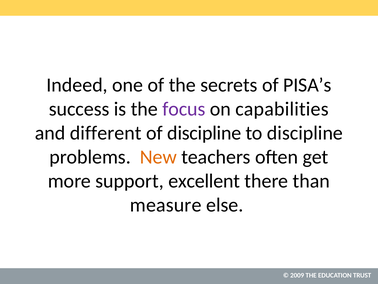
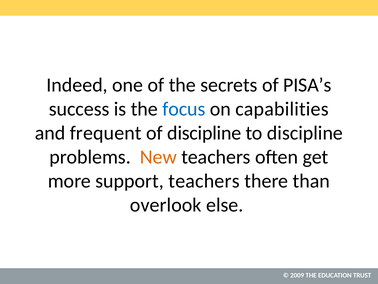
focus colour: purple -> blue
different: different -> frequent
support excellent: excellent -> teachers
measure: measure -> overlook
